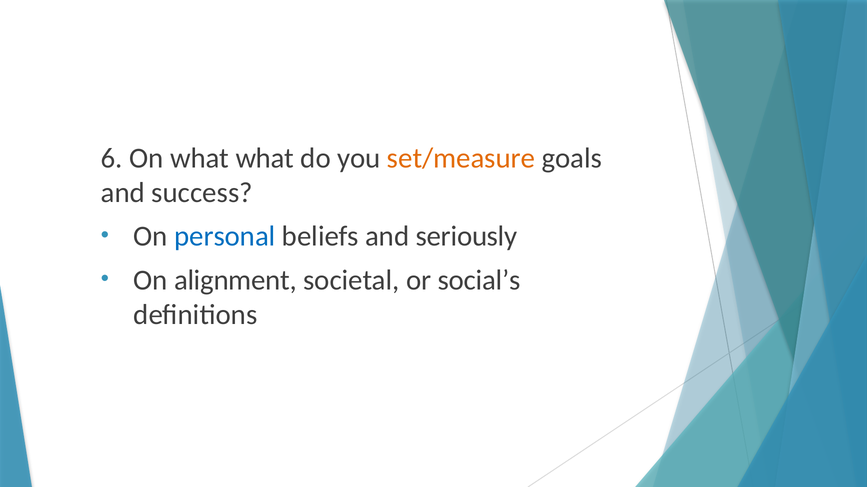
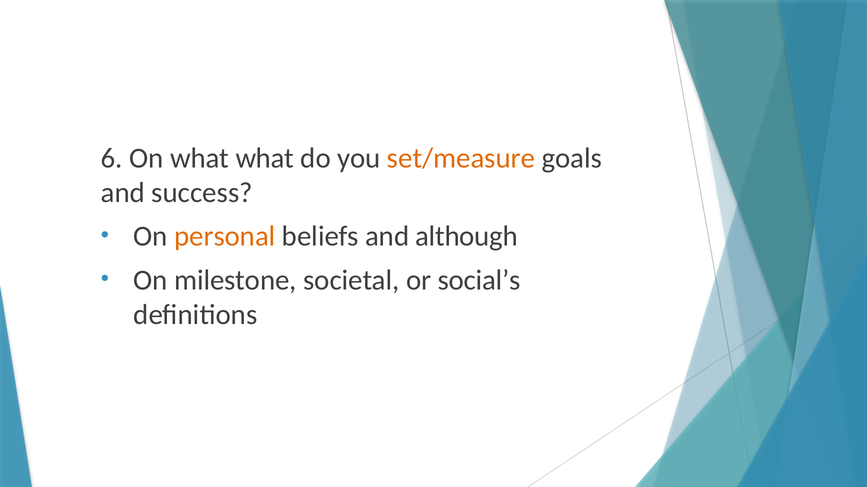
personal colour: blue -> orange
seriously: seriously -> although
alignment: alignment -> milestone
